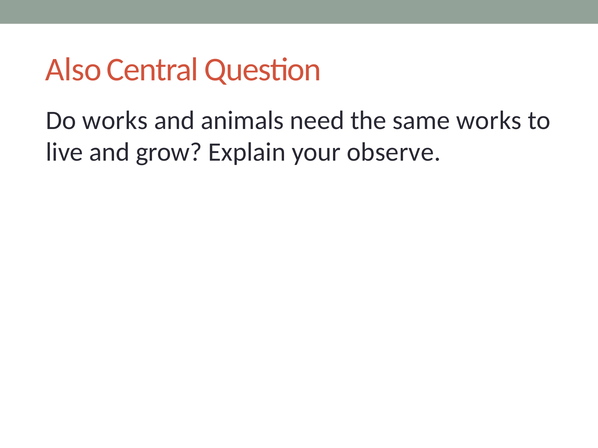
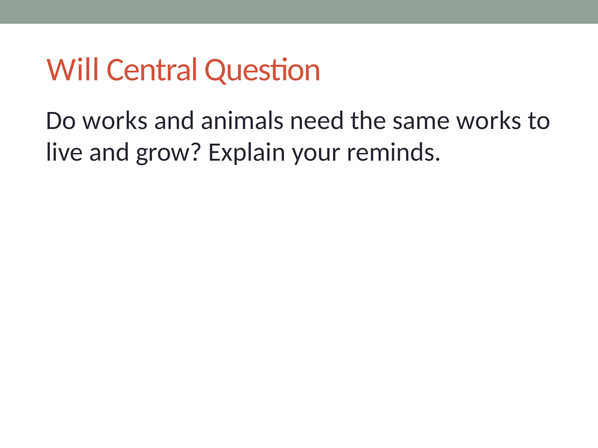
Also: Also -> Will
observe: observe -> reminds
